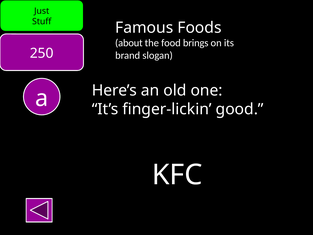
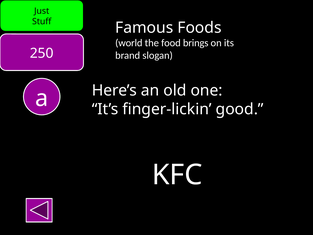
about: about -> world
